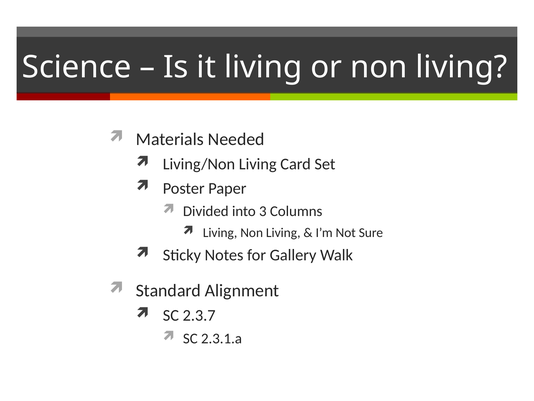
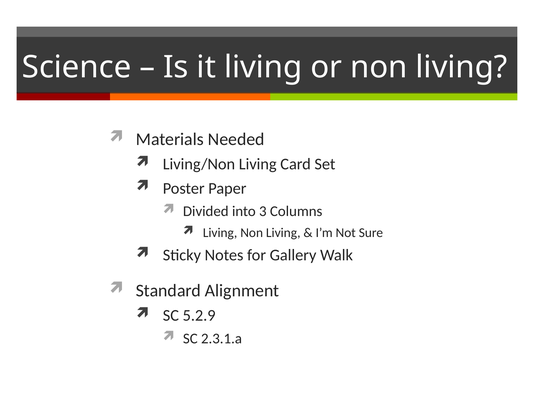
2.3.7: 2.3.7 -> 5.2.9
